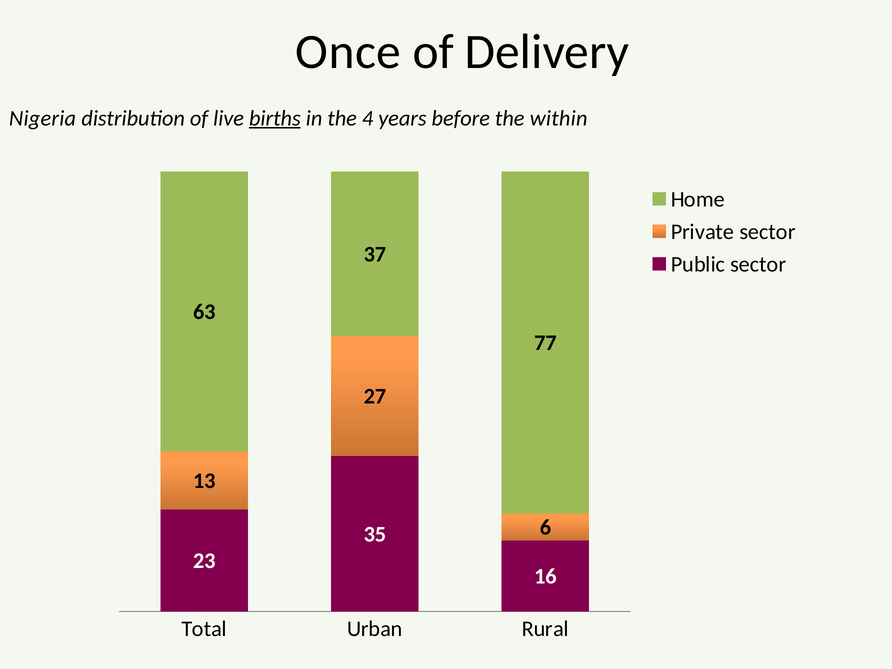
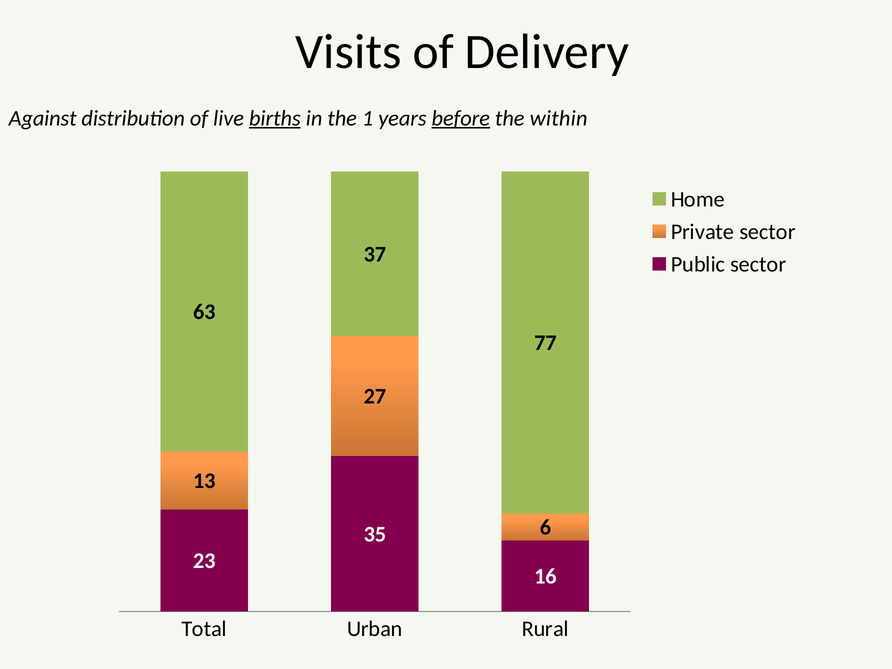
Once: Once -> Visits
Nigeria: Nigeria -> Against
4: 4 -> 1
before underline: none -> present
